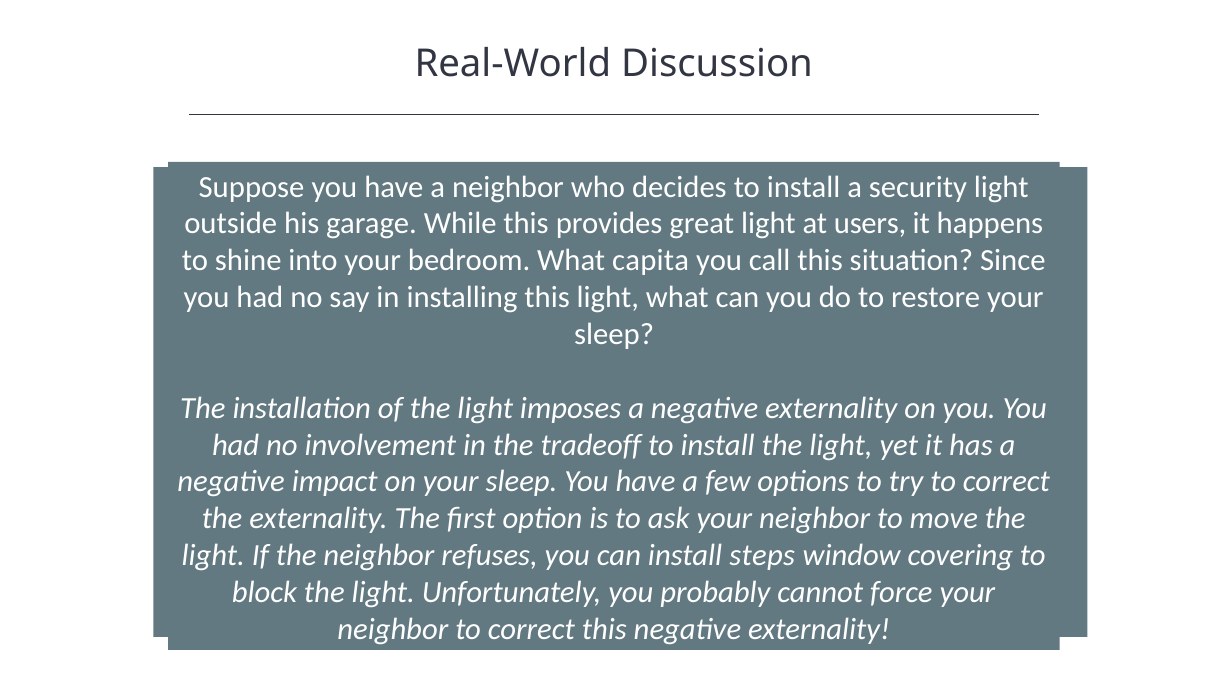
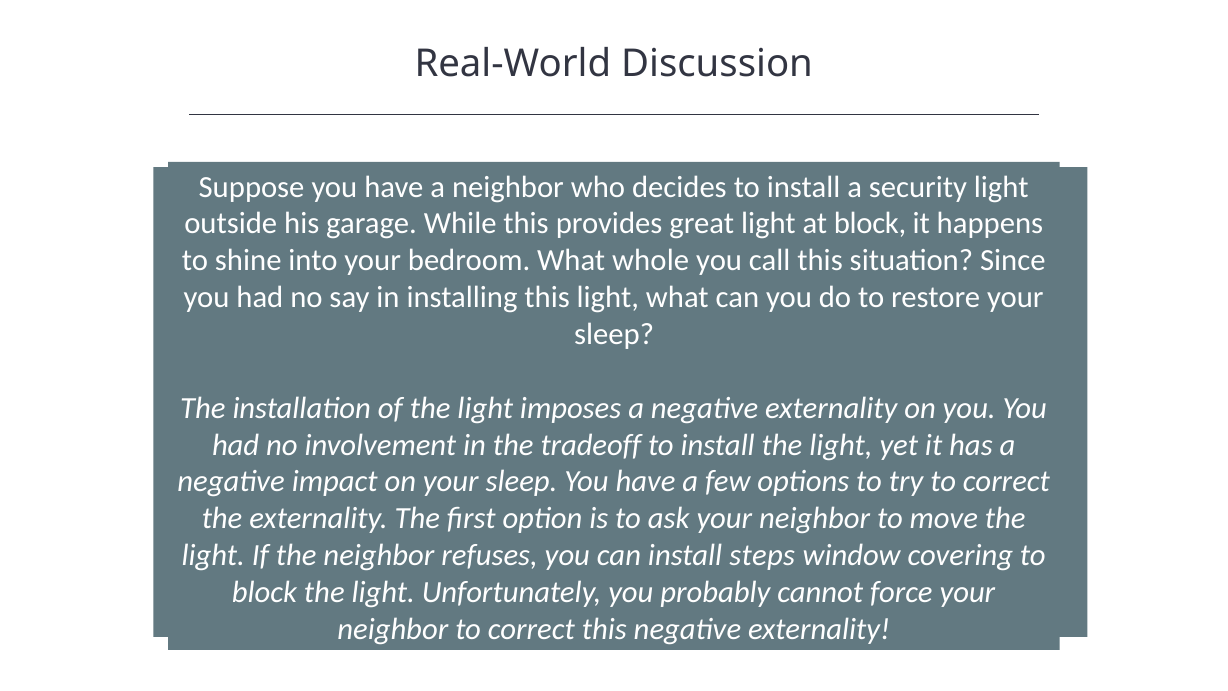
at users: users -> block
capita: capita -> whole
